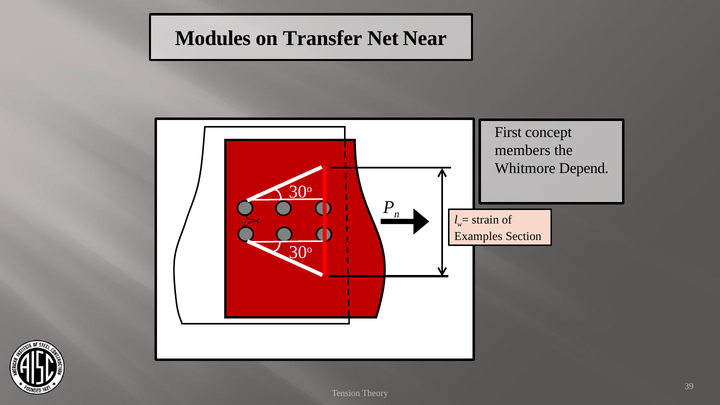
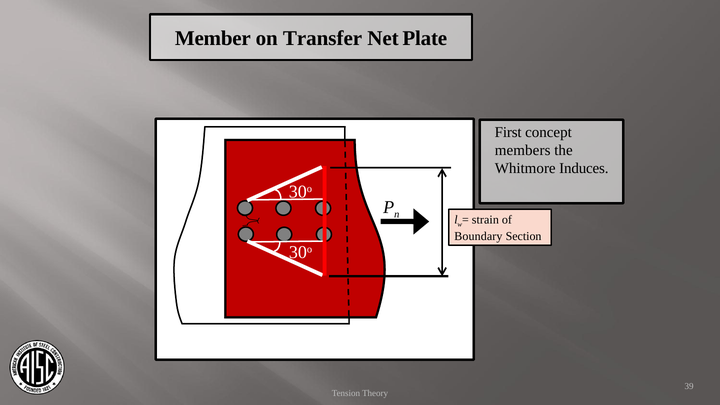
Modules: Modules -> Member
Near: Near -> Plate
Depend: Depend -> Induces
Examples: Examples -> Boundary
